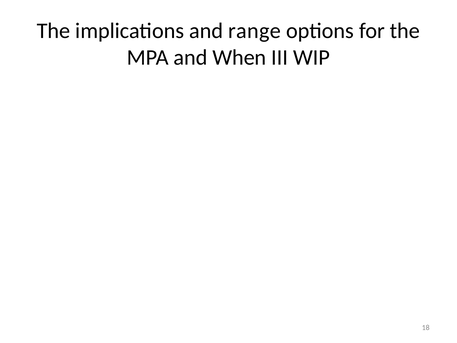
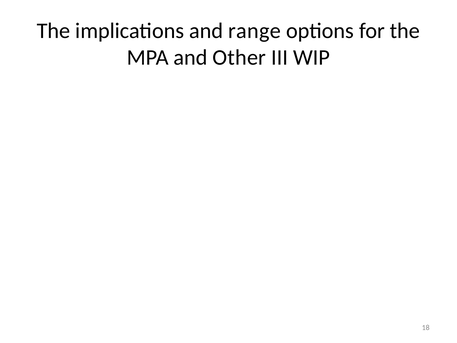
When: When -> Other
